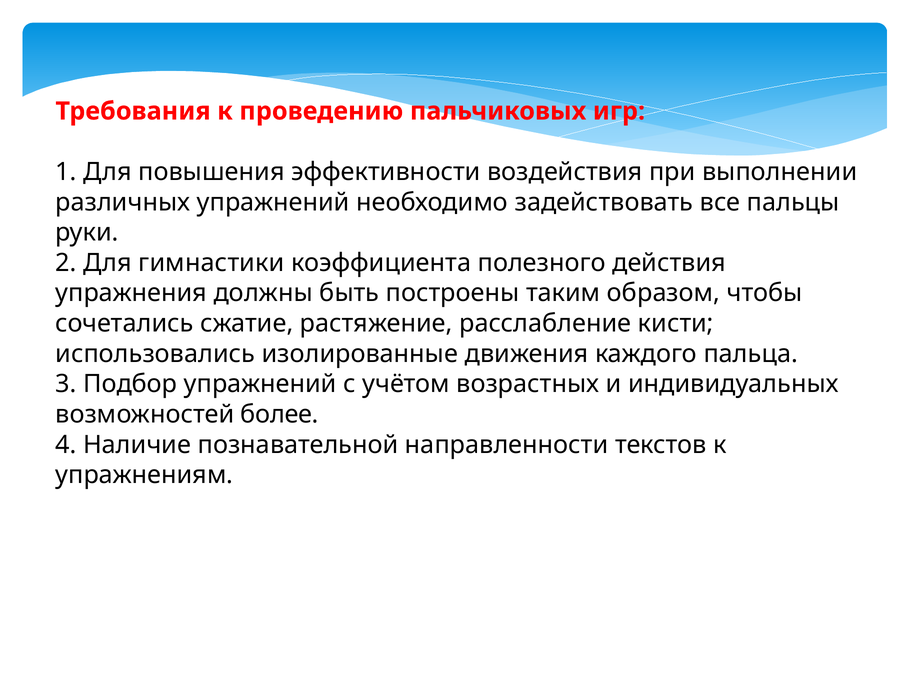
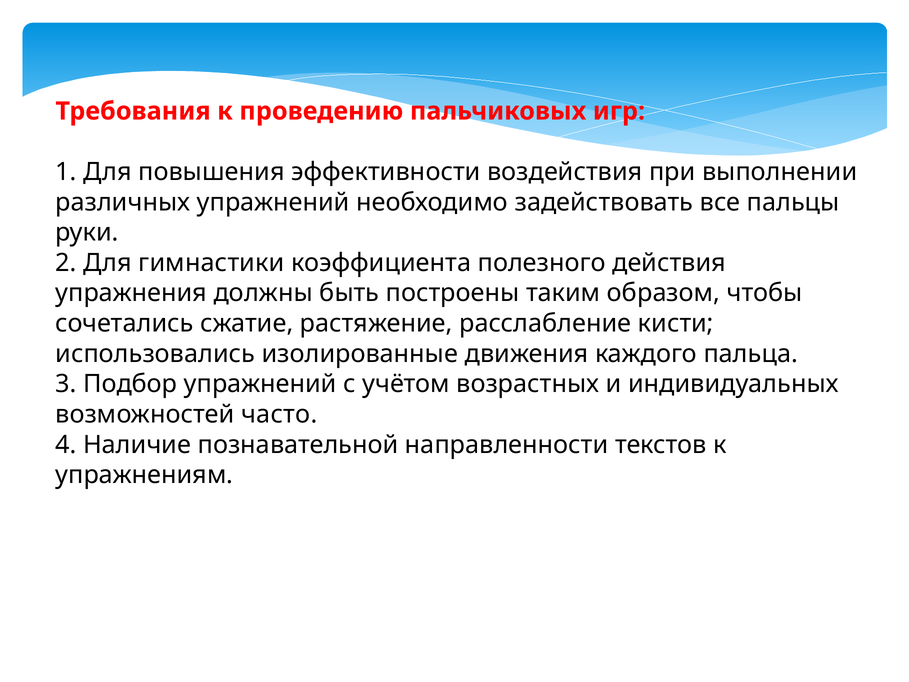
более: более -> часто
